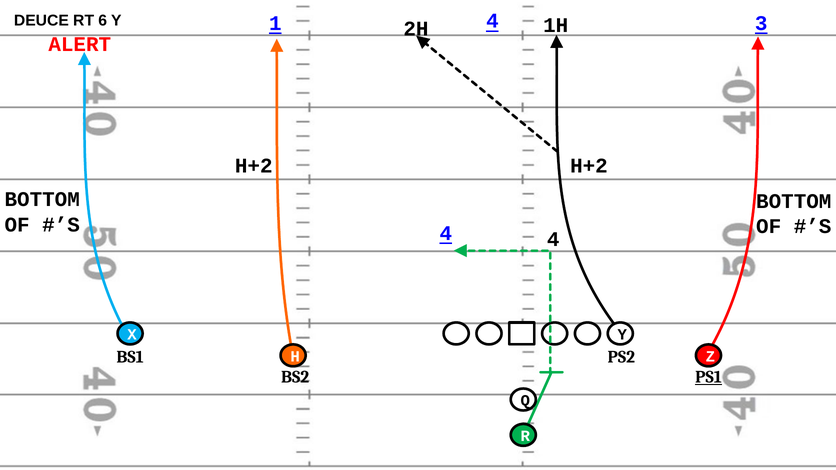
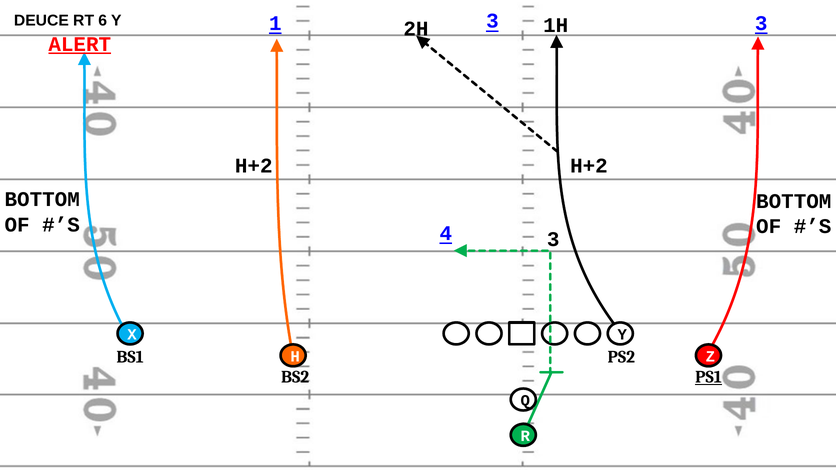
1 4: 4 -> 3
ALERT underline: none -> present
4 at (553, 240): 4 -> 3
